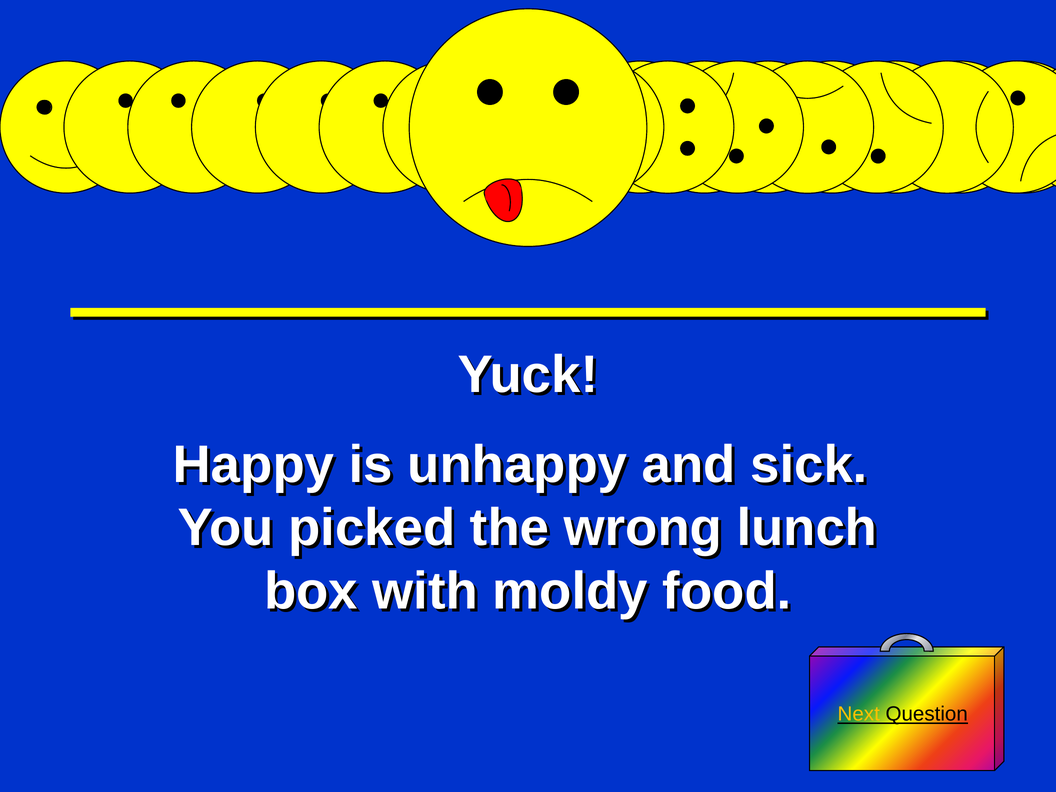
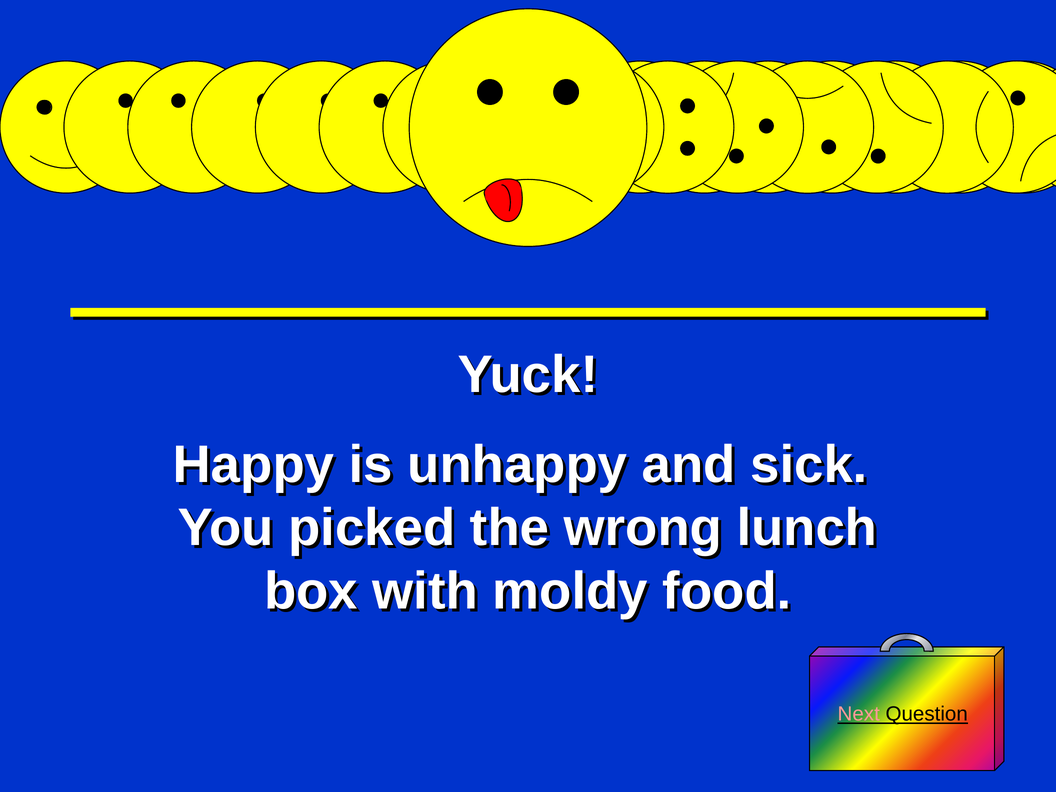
Next colour: yellow -> pink
